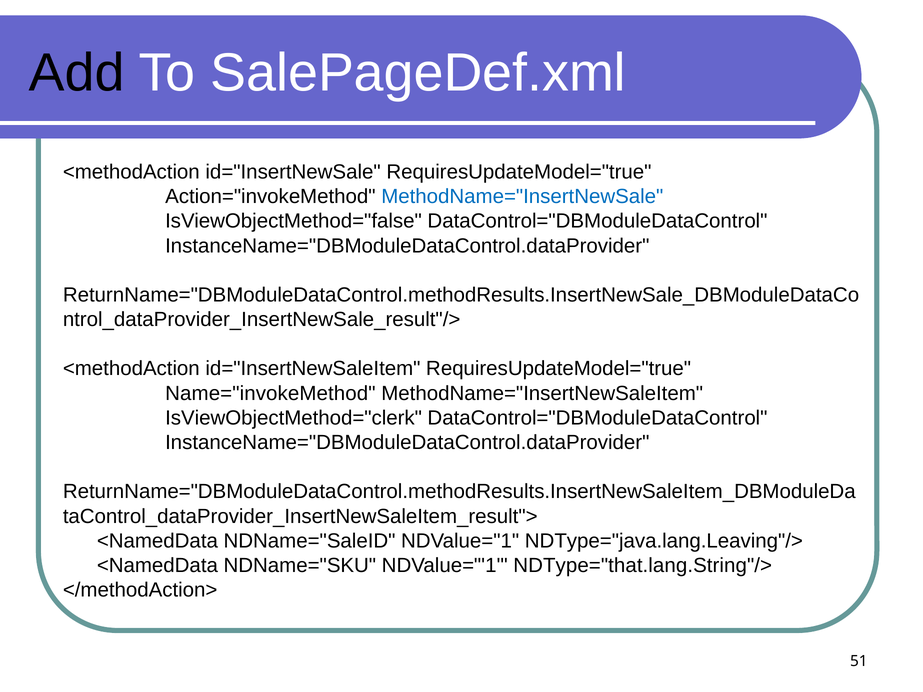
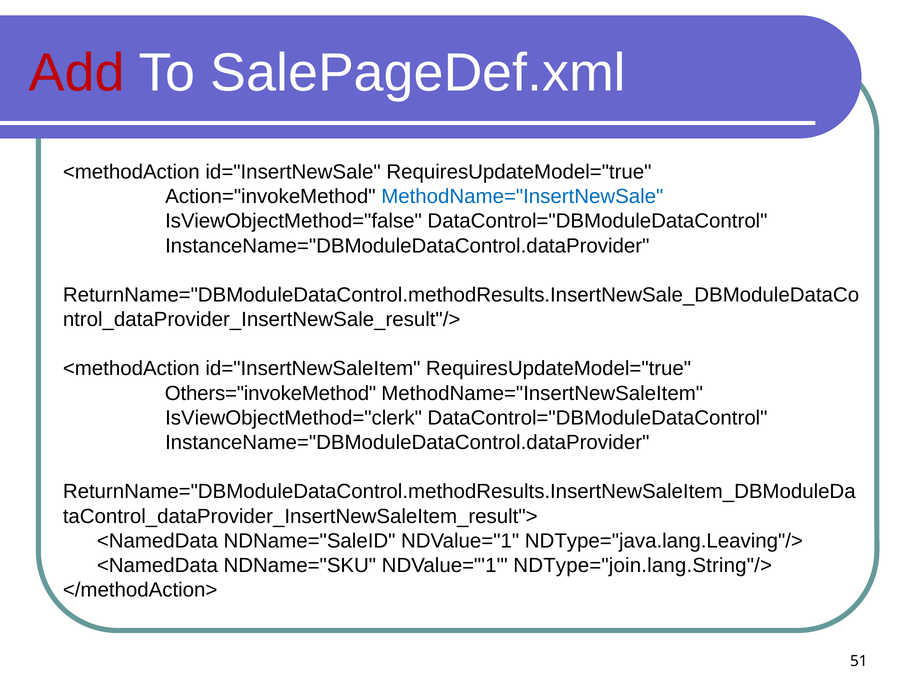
Add colour: black -> red
Name="invokeMethod: Name="invokeMethod -> Others="invokeMethod
NDType="that.lang.String"/>: NDType="that.lang.String"/> -> NDType="join.lang.String"/>
